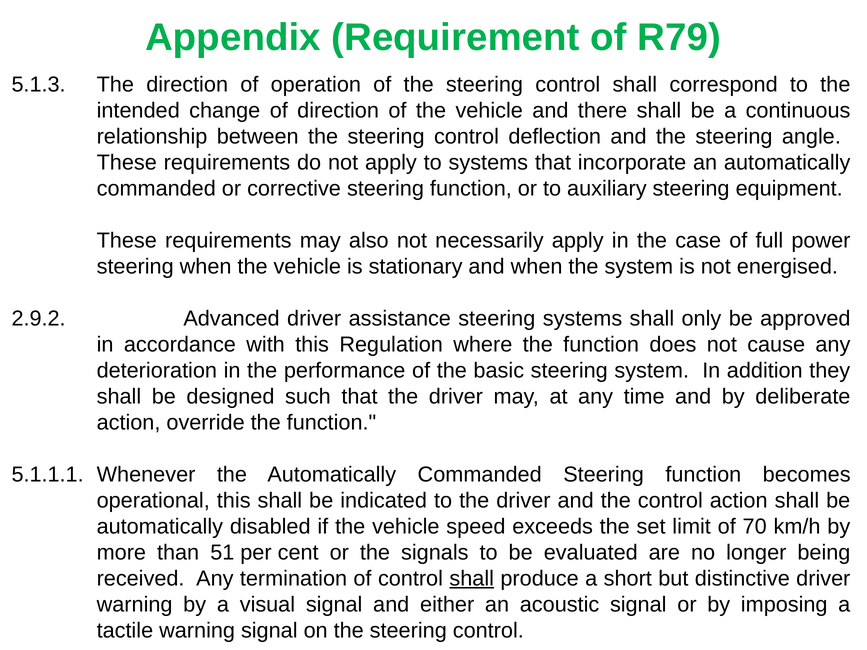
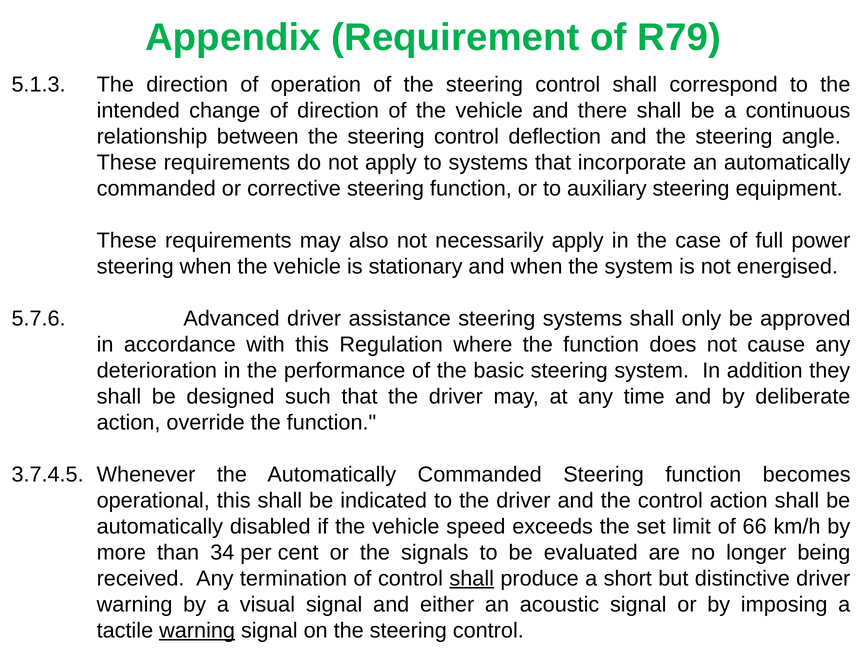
2.9.2: 2.9.2 -> 5.7.6
5.1.1.1: 5.1.1.1 -> 3.7.4.5
70: 70 -> 66
51: 51 -> 34
warning at (197, 631) underline: none -> present
